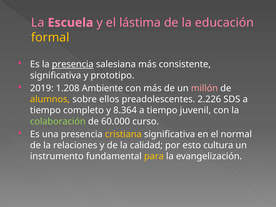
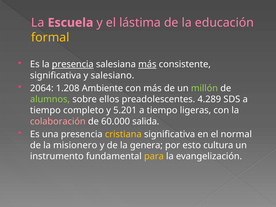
más at (147, 64) underline: none -> present
prototipo: prototipo -> salesiano
2019: 2019 -> 2064
millón colour: pink -> light green
alumnos colour: yellow -> light green
2.226: 2.226 -> 4.289
8.364: 8.364 -> 5.201
juvenil: juvenil -> ligeras
colaboración colour: light green -> pink
curso: curso -> salida
relaciones: relaciones -> misionero
calidad: calidad -> genera
